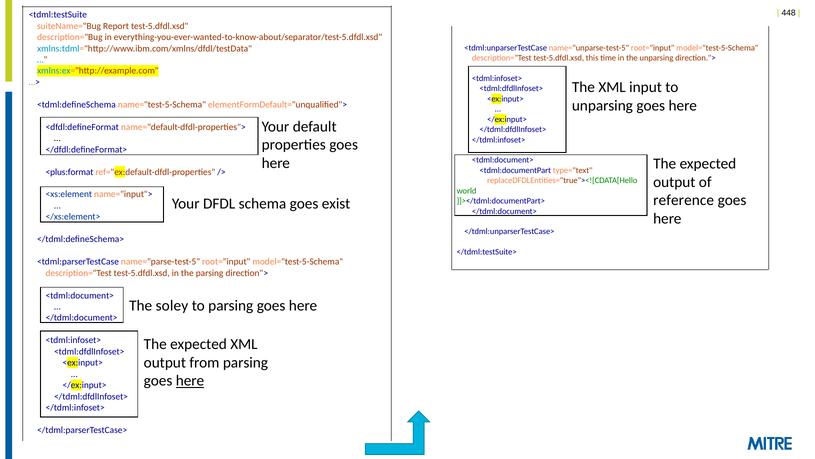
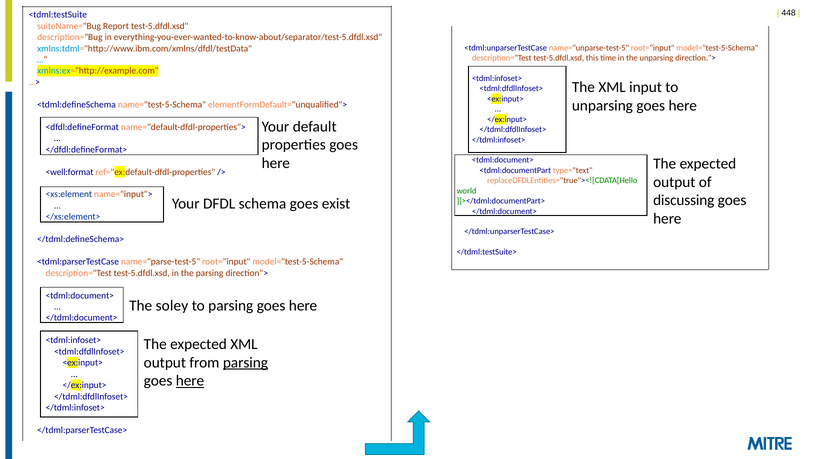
<plus:format: <plus:format -> <well:format
reference: reference -> discussing
parsing at (245, 362) underline: none -> present
